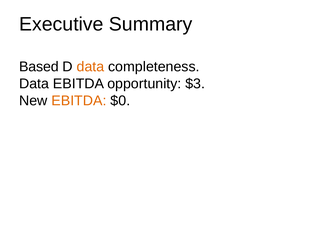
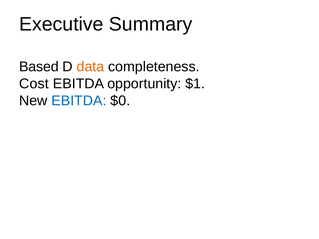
Data at (34, 84): Data -> Cost
$3: $3 -> $1
EBITDA at (79, 101) colour: orange -> blue
